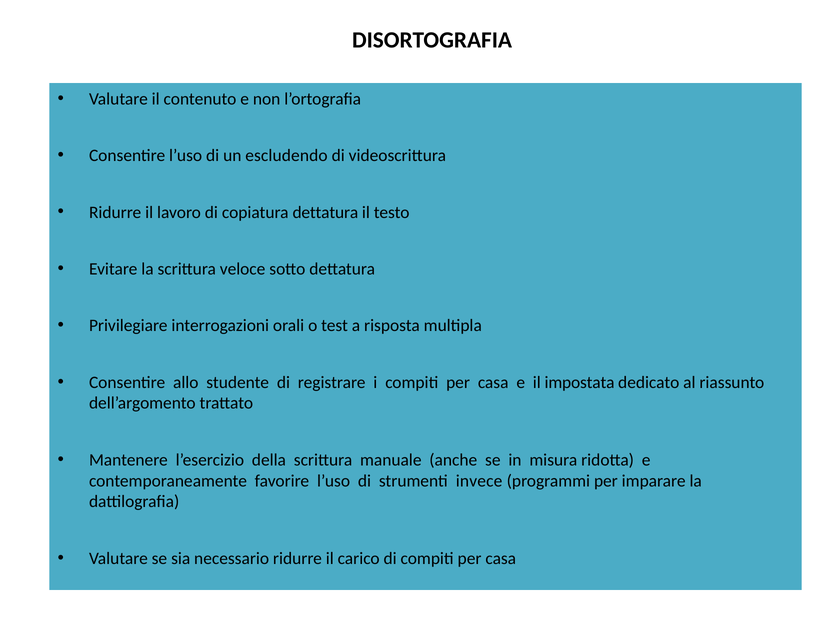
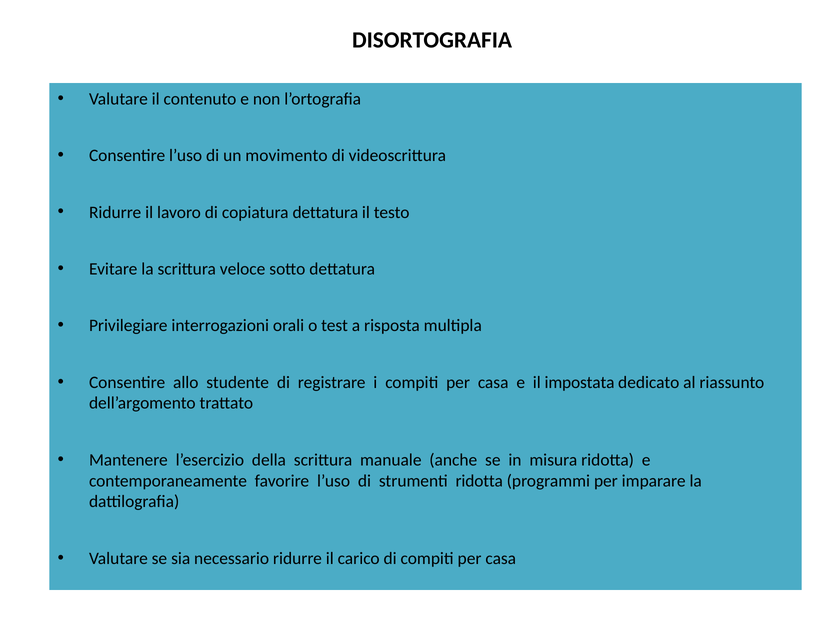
escludendo: escludendo -> movimento
strumenti invece: invece -> ridotta
